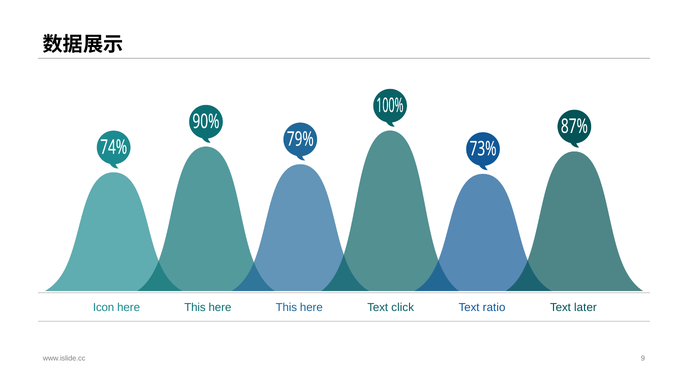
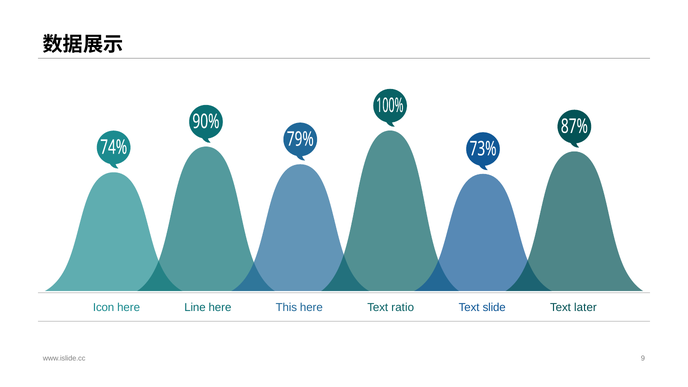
This at (195, 307): This -> Line
click: click -> ratio
ratio: ratio -> slide
